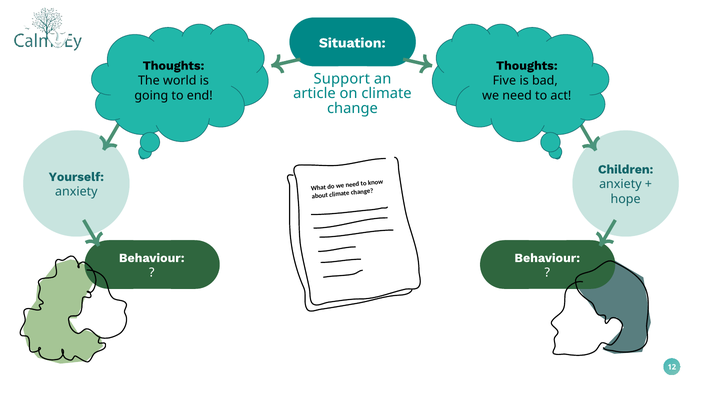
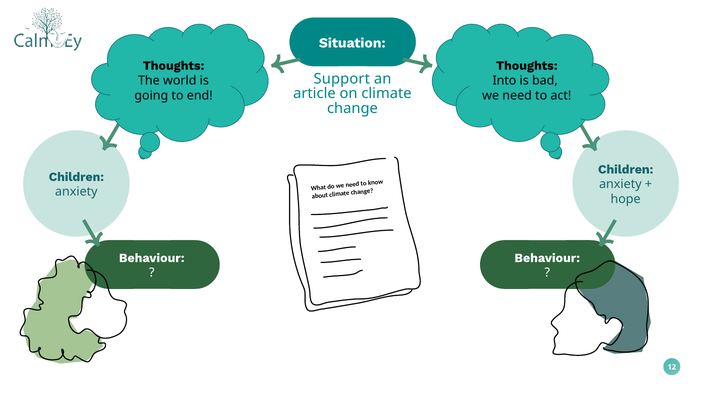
Five: Five -> Into
Yourself at (76, 177): Yourself -> Children
